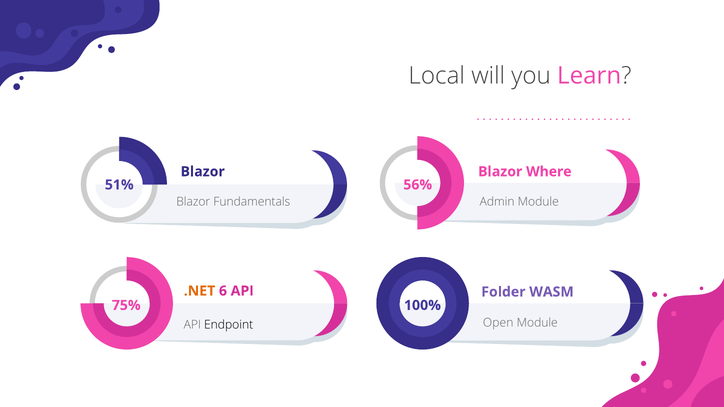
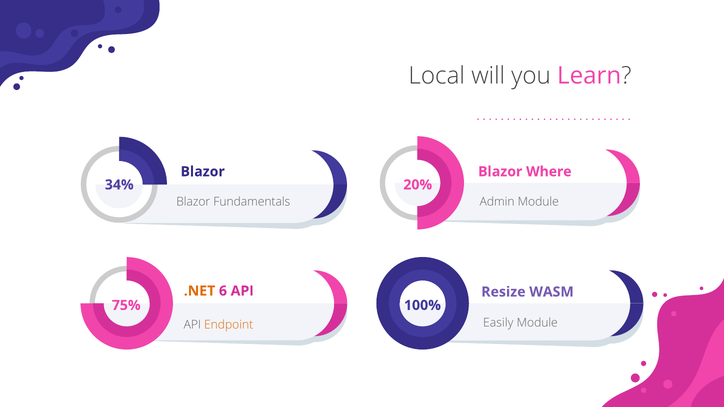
51%: 51% -> 34%
56%: 56% -> 20%
Folder: Folder -> Resize
Open: Open -> Easily
Endpoint colour: black -> orange
